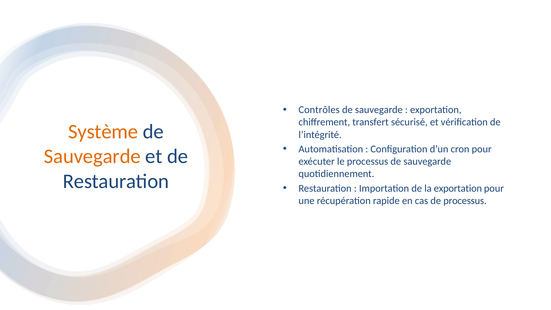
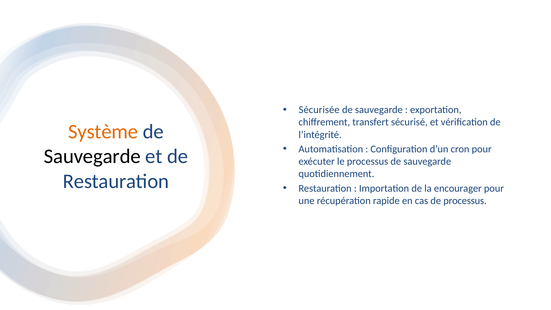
Contrôles: Contrôles -> Sécurisée
Sauvegarde at (92, 156) colour: orange -> black
la exportation: exportation -> encourager
